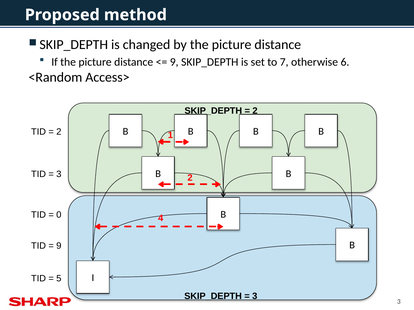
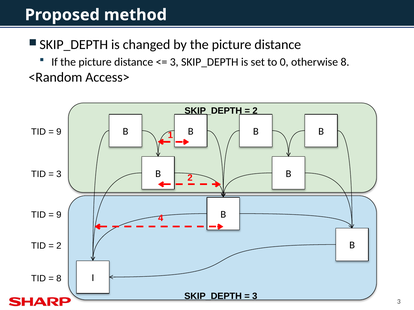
9 at (174, 62): 9 -> 3
7: 7 -> 0
otherwise 6: 6 -> 8
2 at (59, 132): 2 -> 9
0 at (59, 215): 0 -> 9
9 at (59, 246): 9 -> 2
5 at (59, 279): 5 -> 8
